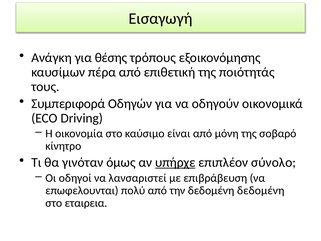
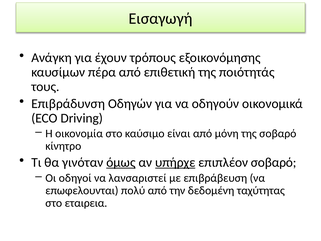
θέσης: θέσης -> έχουν
Συμπεριφορά: Συμπεριφορά -> Επιβράδυνση
όμως underline: none -> present
επιπλέον σύνολο: σύνολο -> σοβαρό
δεδομένη δεδομένη: δεδομένη -> ταχύτητας
